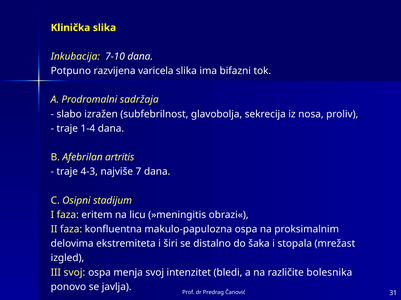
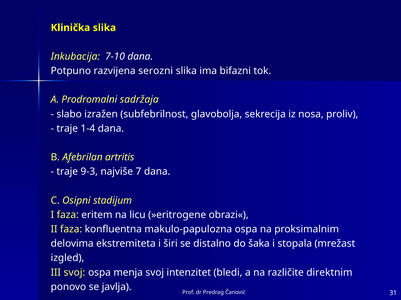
varicela: varicela -> serozni
4-3: 4-3 -> 9-3
»meningitis: »meningitis -> »eritrogene
bolesnika: bolesnika -> direktnim
